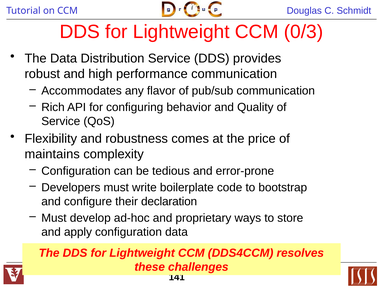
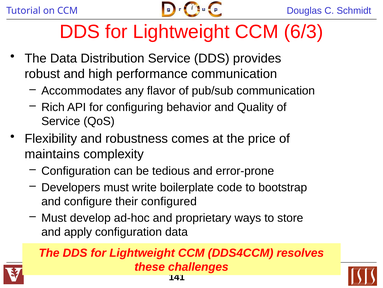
0/3: 0/3 -> 6/3
declaration: declaration -> configured
